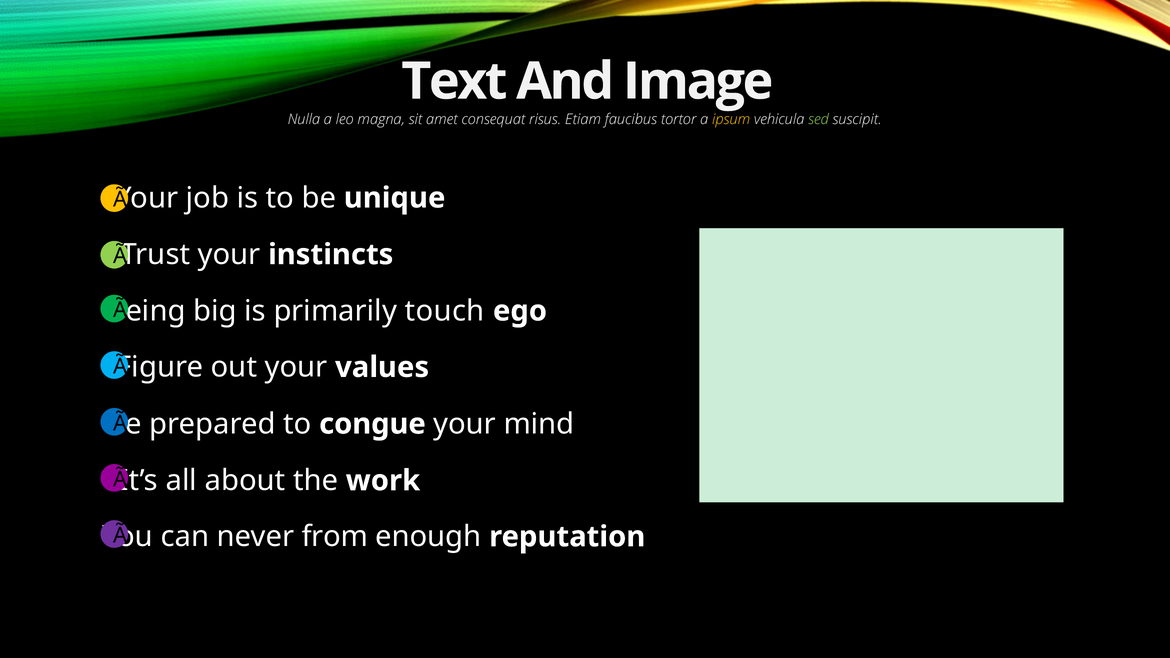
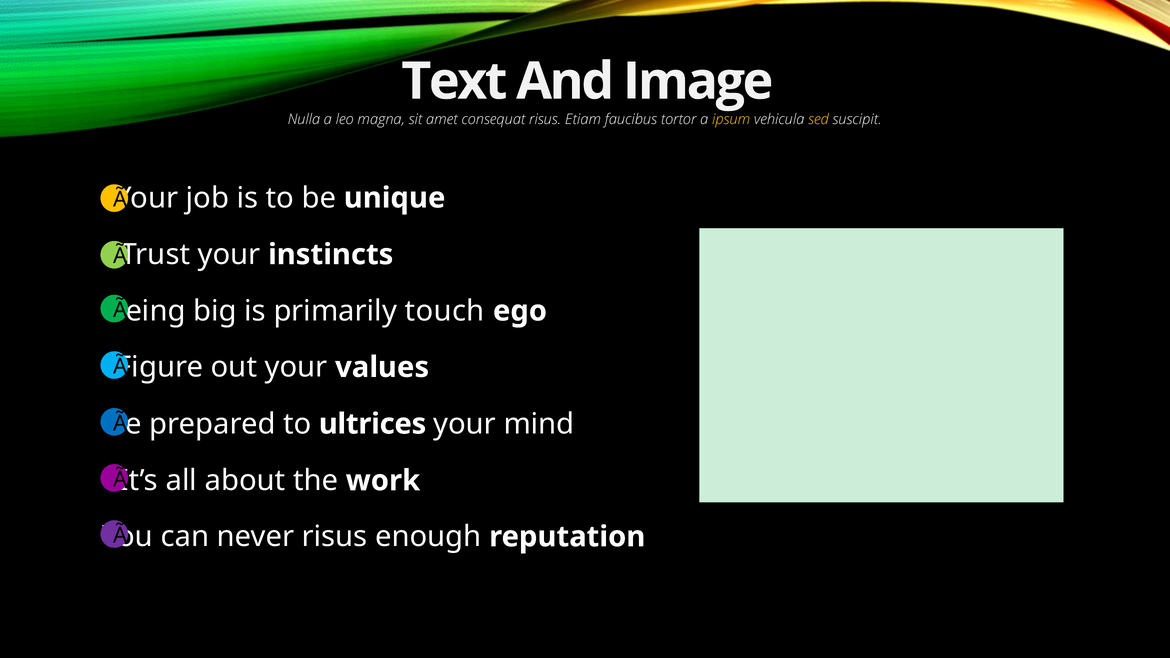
sed colour: light green -> yellow
congue: congue -> ultrices
never from: from -> risus
